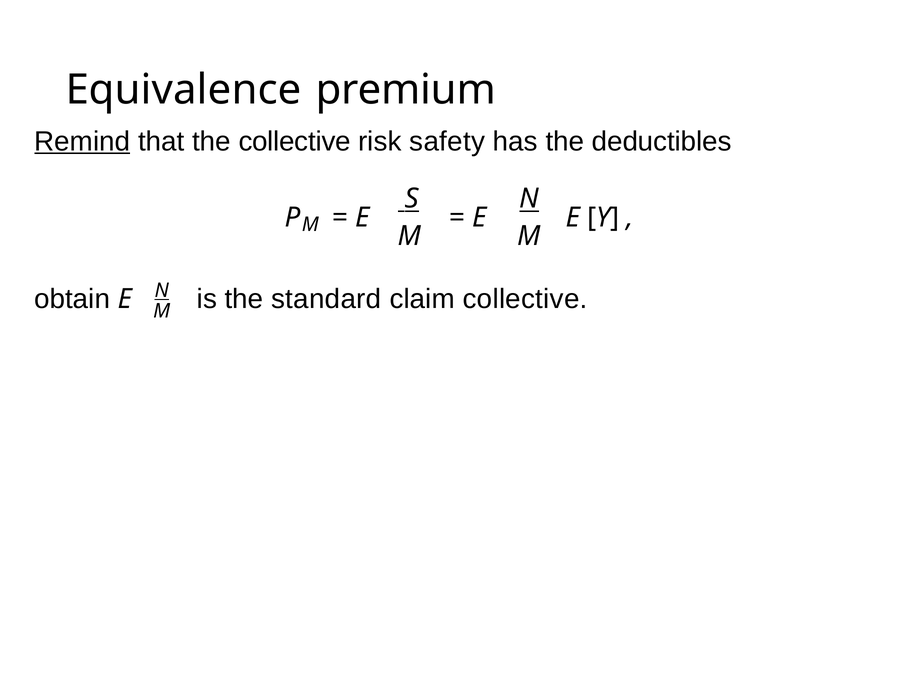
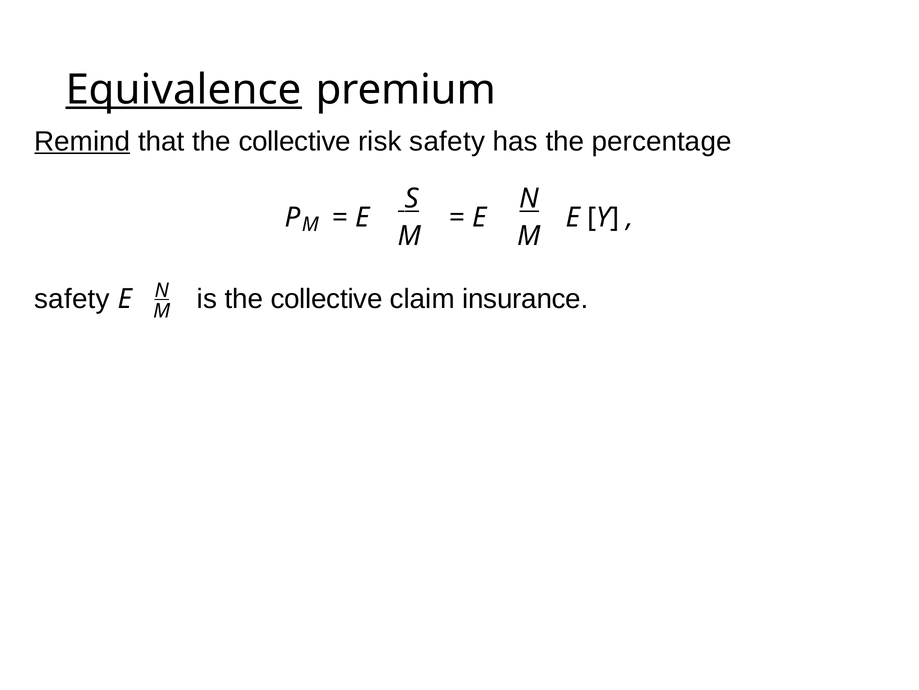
Equivalence underline: none -> present
deductibles: deductibles -> percentage
obtain at (72, 299): obtain -> safety
is the standard: standard -> collective
claim collective: collective -> insurance
